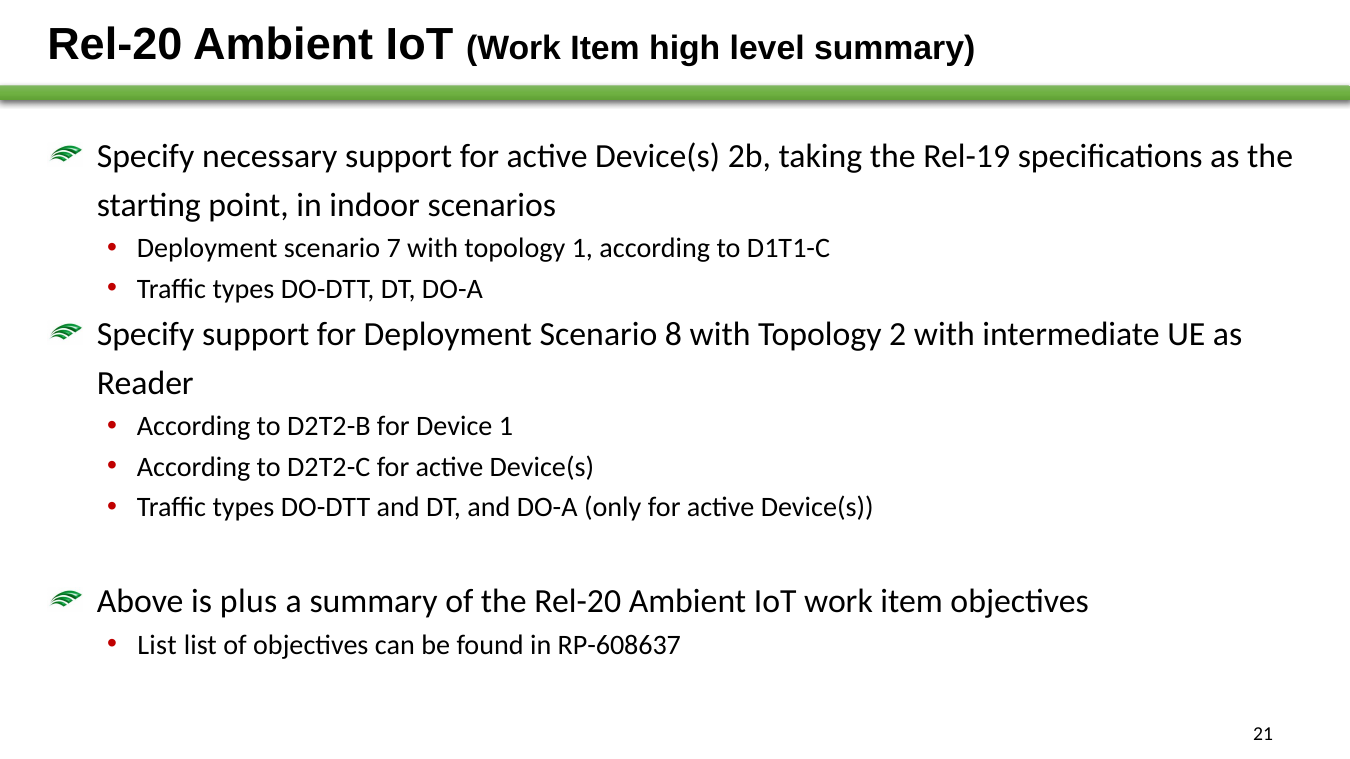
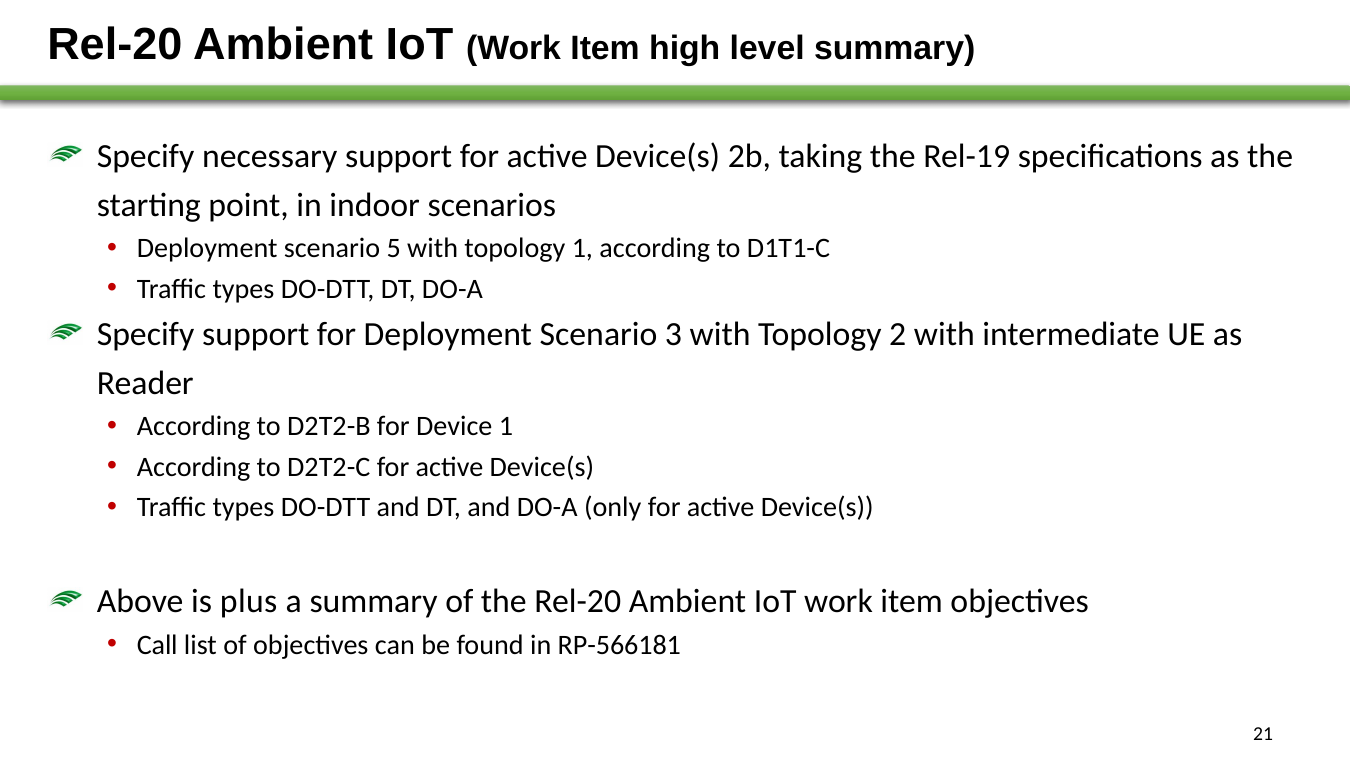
7: 7 -> 5
8: 8 -> 3
List at (157, 646): List -> Call
RP-608637: RP-608637 -> RP-566181
